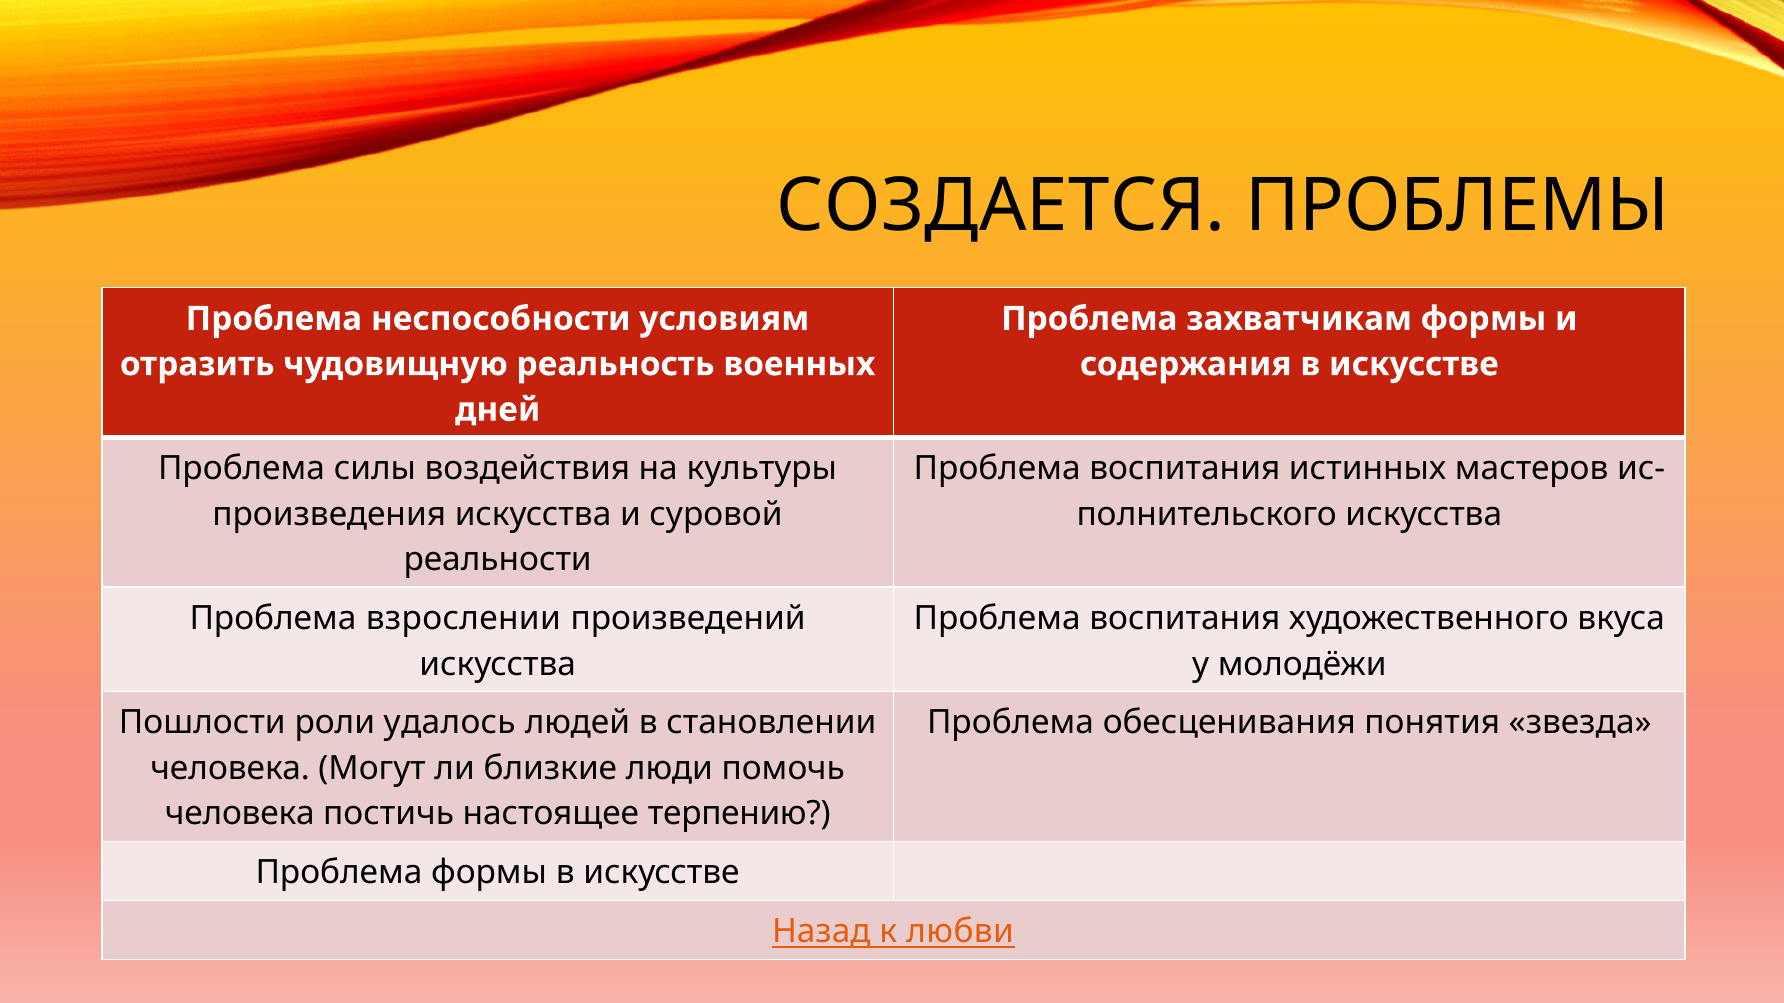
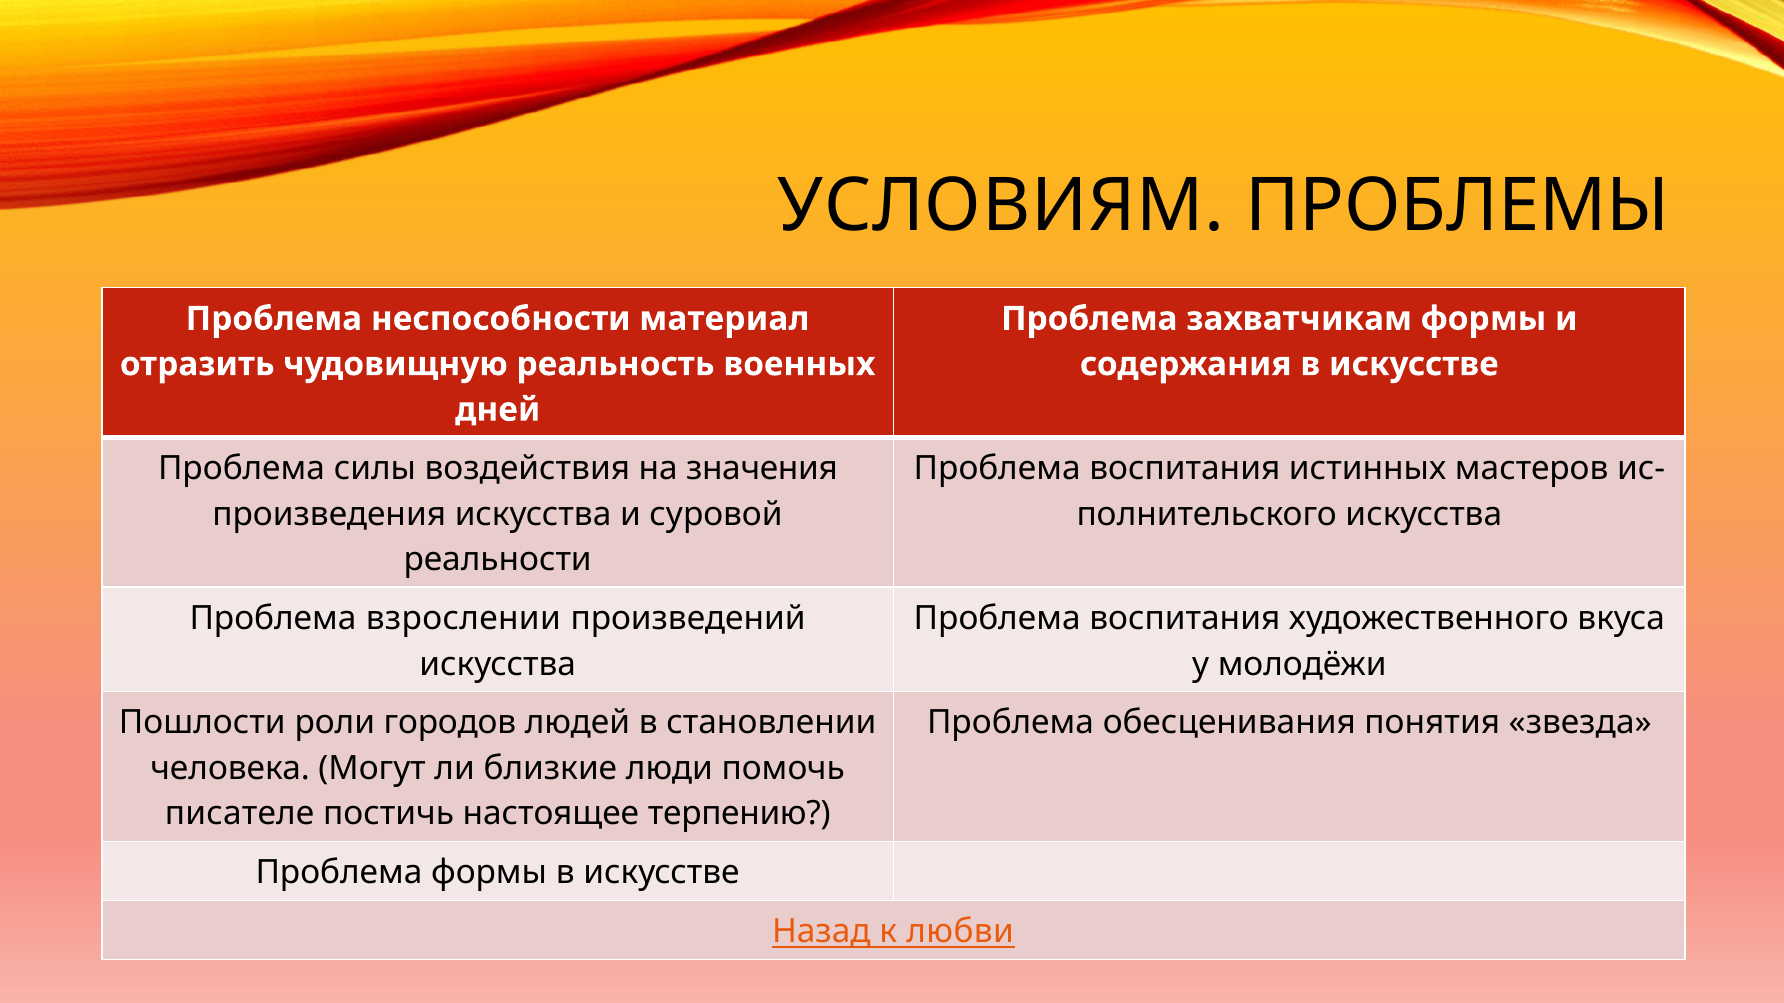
СОЗДАЕТСЯ: СОЗДАЕТСЯ -> УСЛОВИЯМ
условиям: условиям -> материал
культуры: культуры -> значения
удалось: удалось -> городов
человека at (240, 814): человека -> писателе
